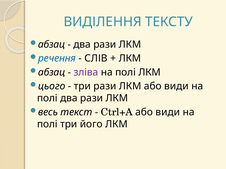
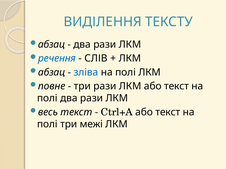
зліва colour: purple -> blue
цього: цього -> повне
ЛКМ або види: види -> текст
Ctrl+A або види: види -> текст
його: його -> межі
